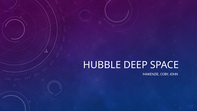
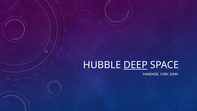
DEEP underline: none -> present
